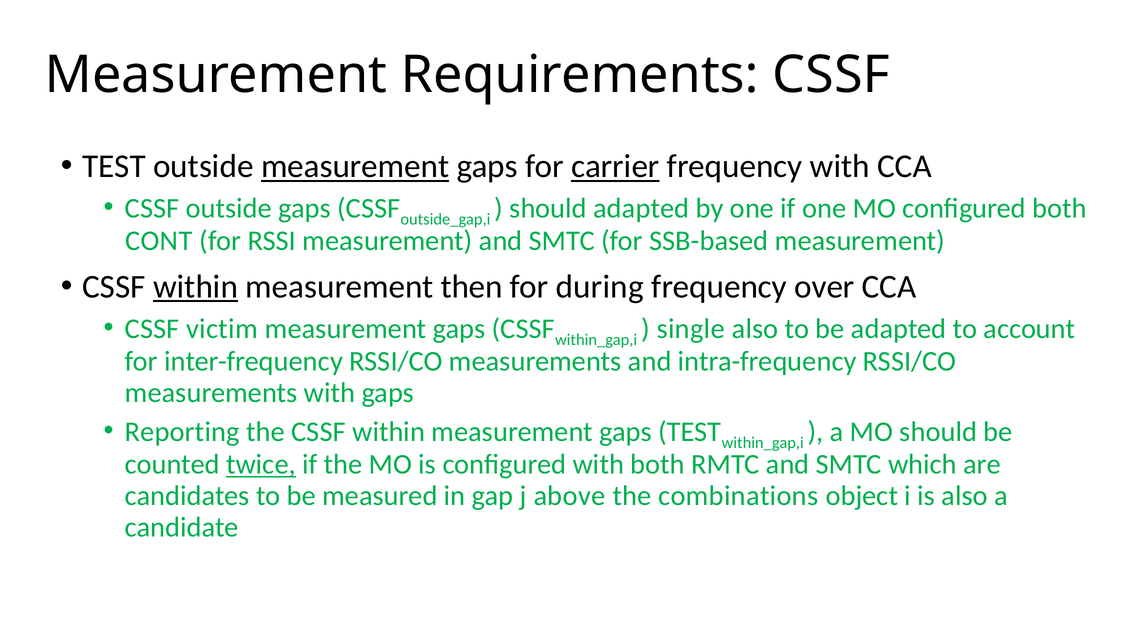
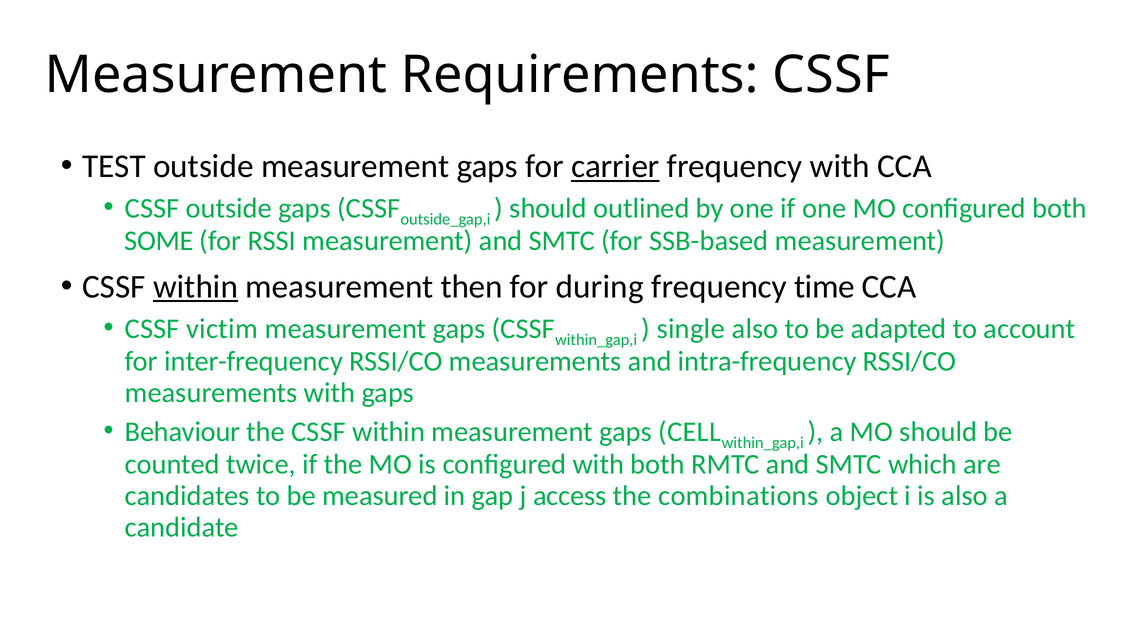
measurement at (355, 166) underline: present -> none
should adapted: adapted -> outlined
CONT: CONT -> SOME
over: over -> time
Reporting: Reporting -> Behaviour
gaps TEST: TEST -> CELL
twice underline: present -> none
above: above -> access
